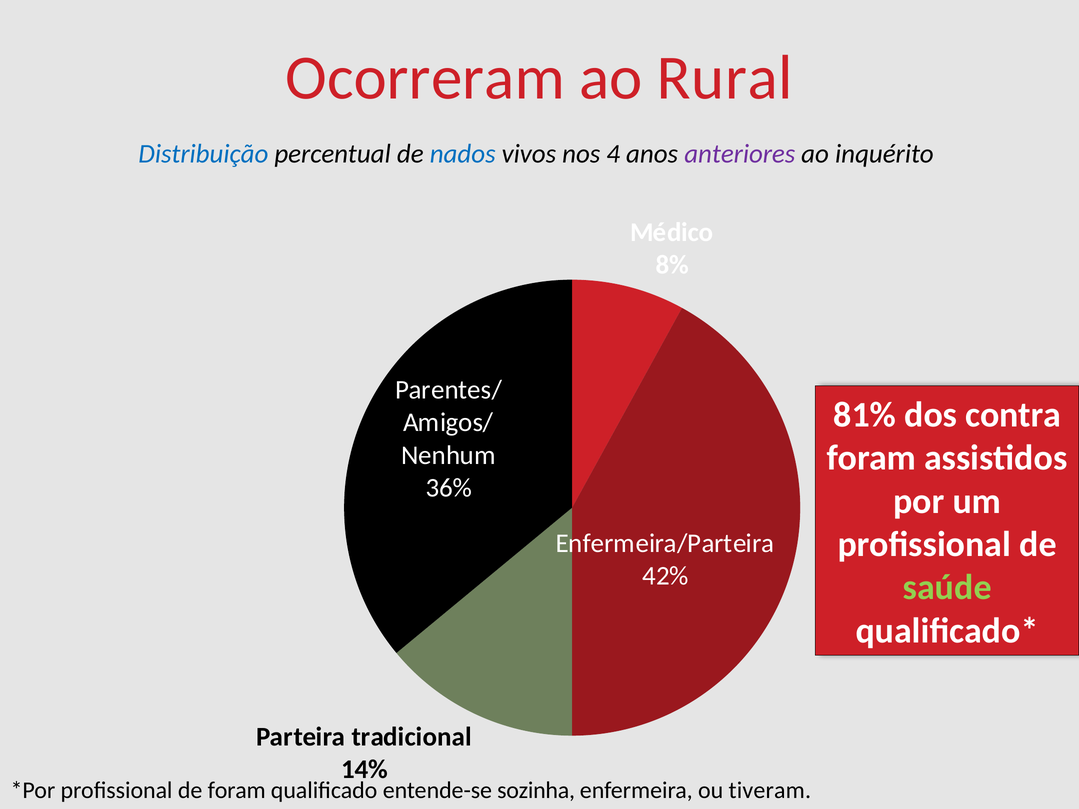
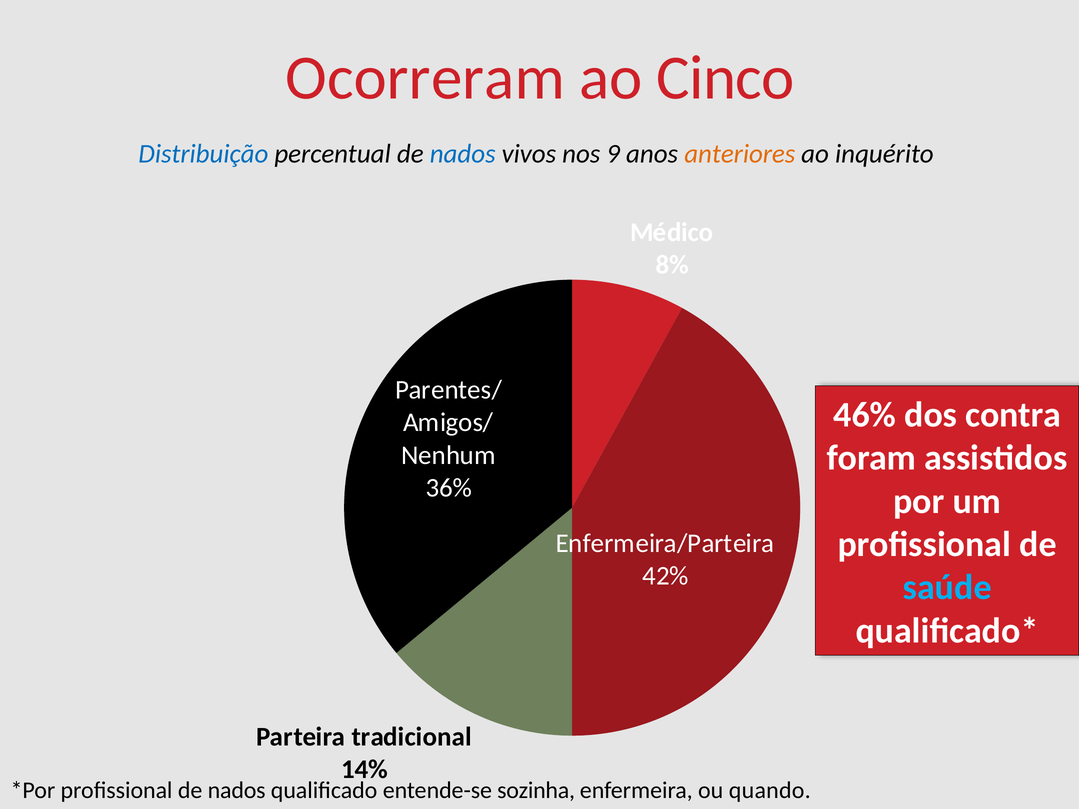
Rural: Rural -> Cinco
4: 4 -> 9
anteriores colour: purple -> orange
81%: 81% -> 46%
saúde colour: light green -> light blue
profissional de foram: foram -> nados
tiveram: tiveram -> quando
